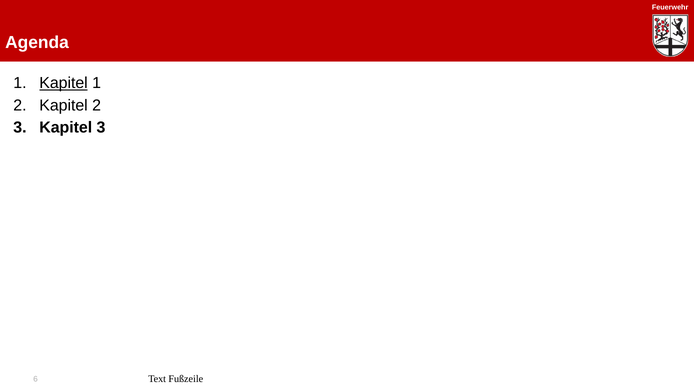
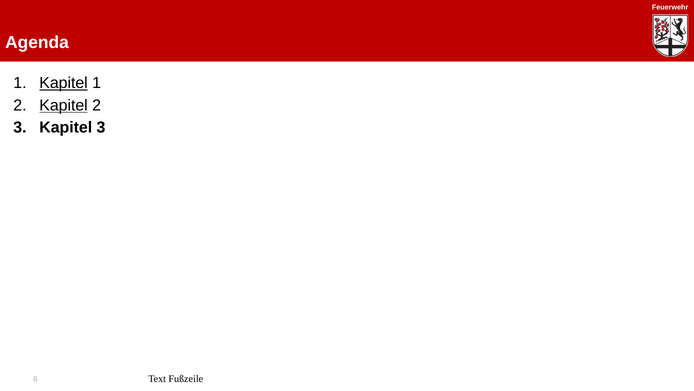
Kapitel at (64, 105) underline: none -> present
